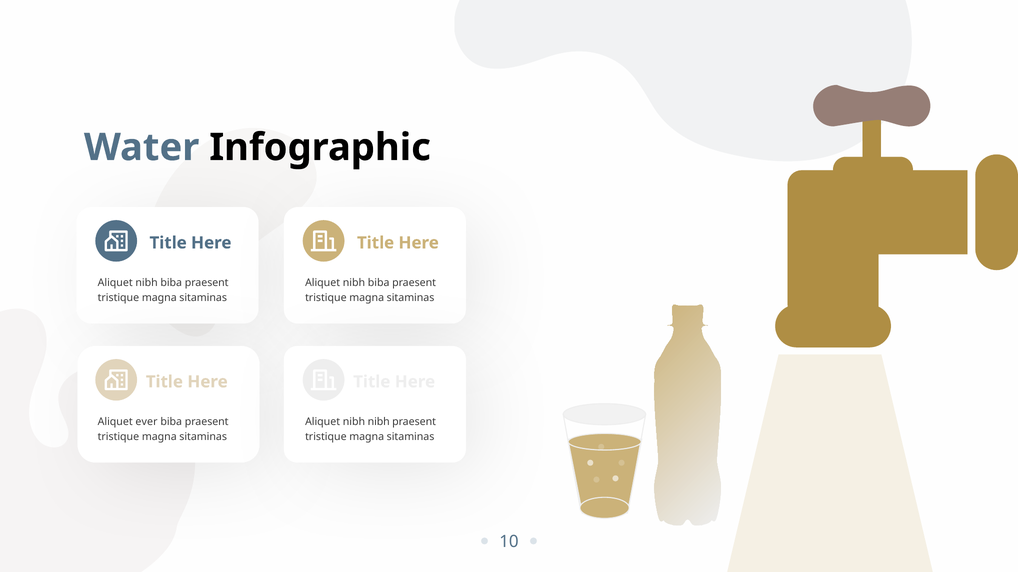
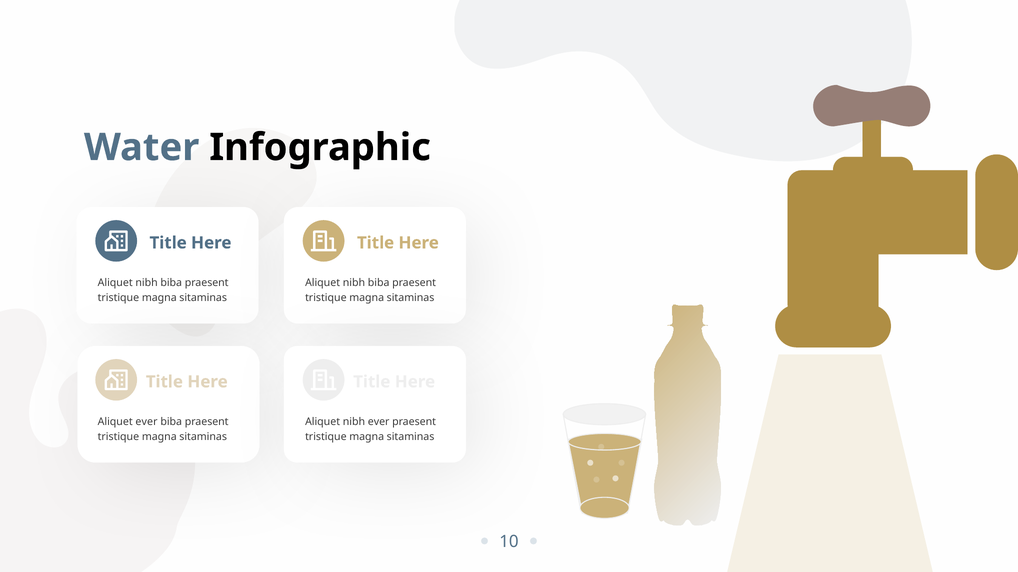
nibh nibh: nibh -> ever
